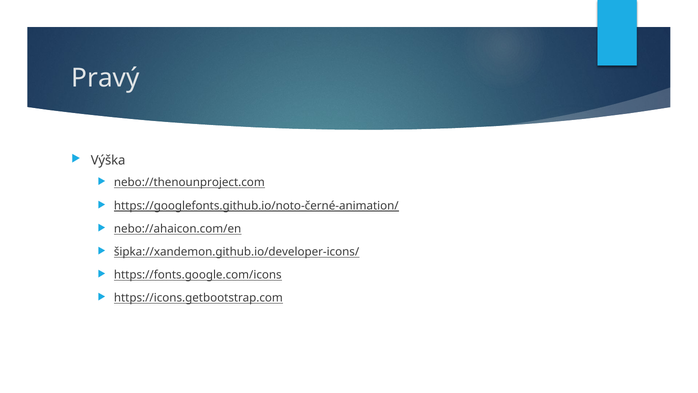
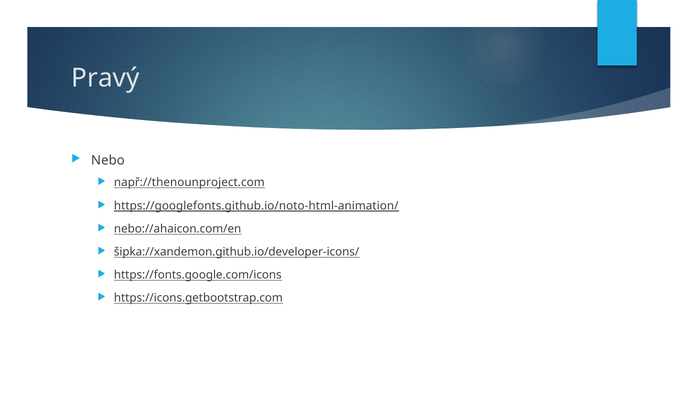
Výška: Výška -> Nebo
nebo://thenounproject.com: nebo://thenounproject.com -> např://thenounproject.com
https://googlefonts.github.io/noto-černé-animation/: https://googlefonts.github.io/noto-černé-animation/ -> https://googlefonts.github.io/noto-html-animation/
